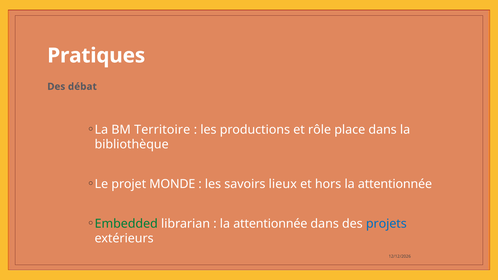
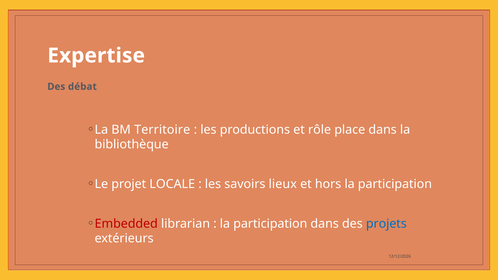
Pratiques: Pratiques -> Expertise
MONDE: MONDE -> LOCALE
hors la attentionnée: attentionnée -> participation
Embedded colour: green -> red
attentionnée at (270, 224): attentionnée -> participation
